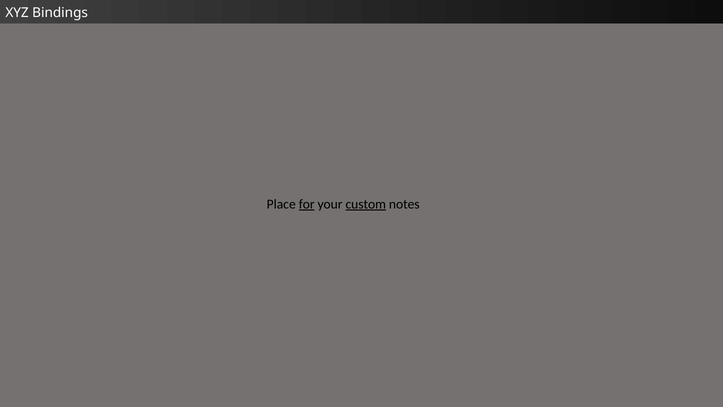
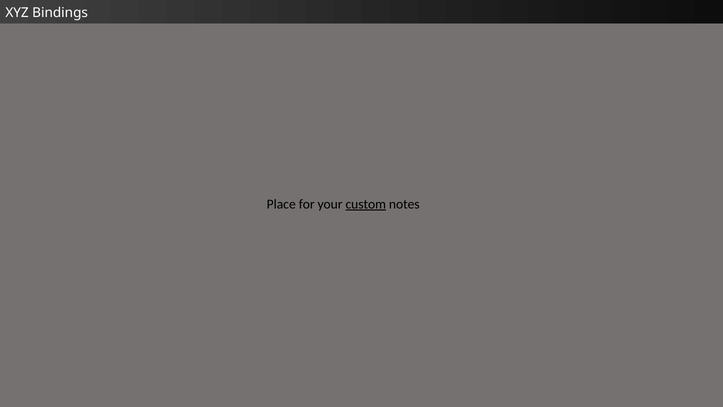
for underline: present -> none
